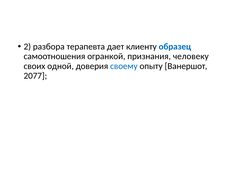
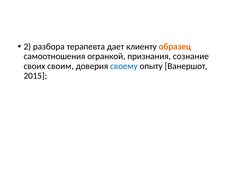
образец colour: blue -> orange
человеку: человеку -> сознание
одной: одной -> своим
2077: 2077 -> 2015
